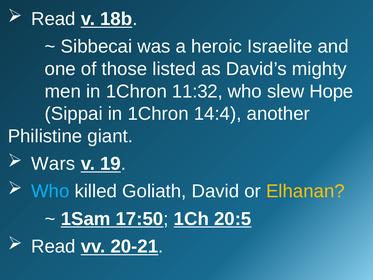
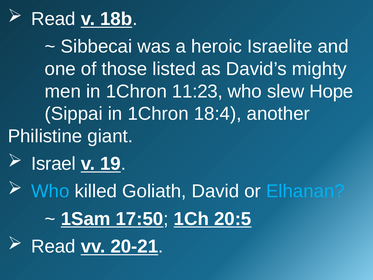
11:32: 11:32 -> 11:23
14:4: 14:4 -> 18:4
Wars: Wars -> Israel
Elhanan colour: yellow -> light blue
